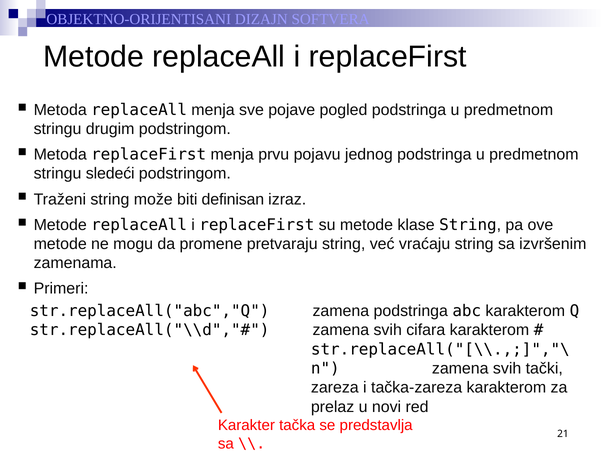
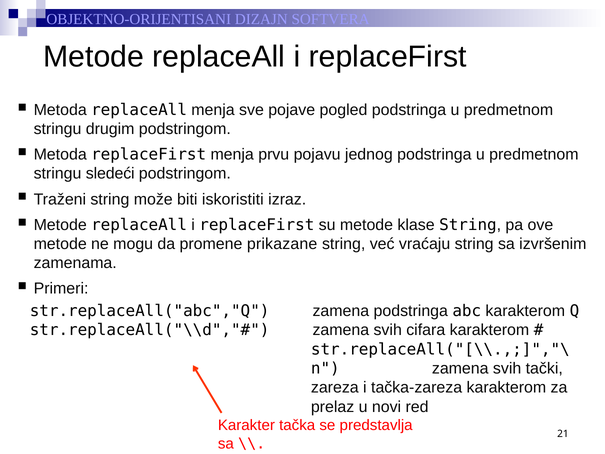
definisan: definisan -> iskoristiti
pretvaraju: pretvaraju -> prikazane
